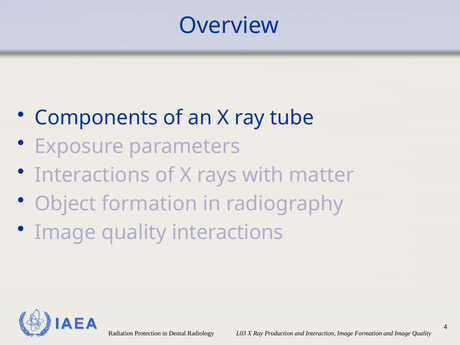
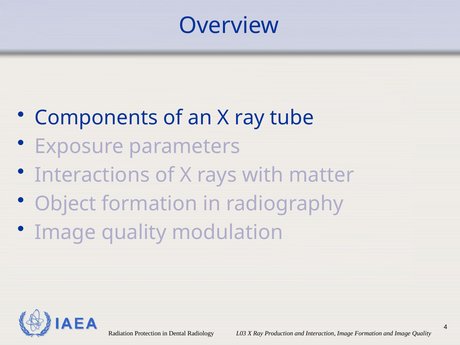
quality interactions: interactions -> modulation
